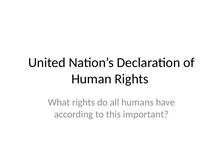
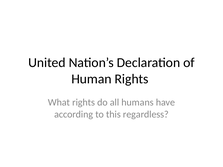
important: important -> regardless
